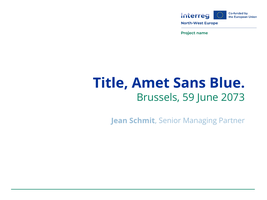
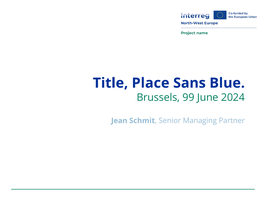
Amet: Amet -> Place
59: 59 -> 99
2073: 2073 -> 2024
